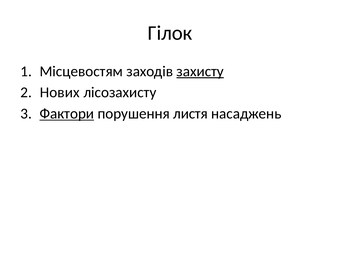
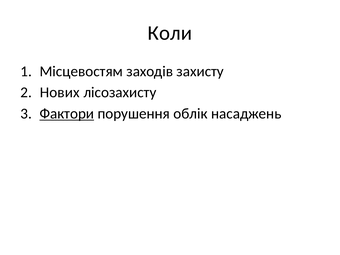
Гілок: Гілок -> Коли
захисту underline: present -> none
листя: листя -> облік
